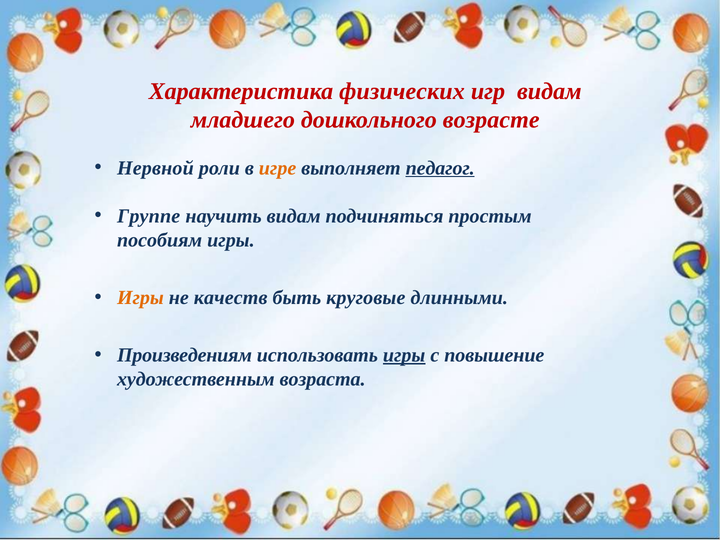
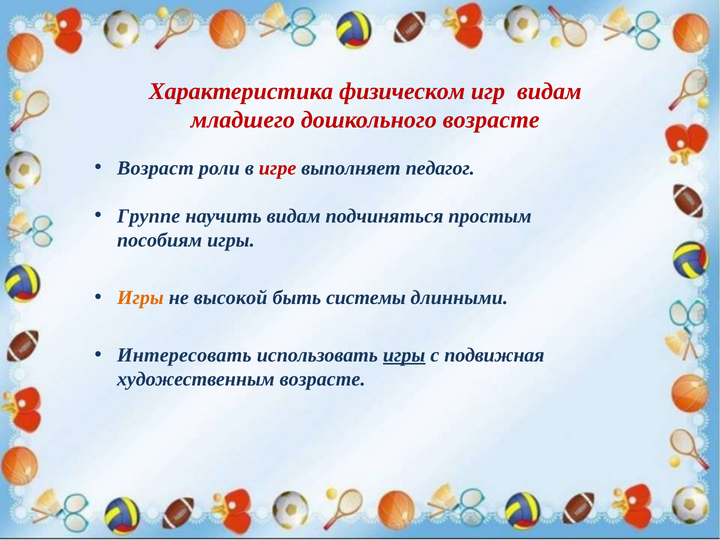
физических: физических -> физическом
Нервной: Нервной -> Возраст
игре colour: orange -> red
педагог underline: present -> none
качеств: качеств -> высокой
круговые: круговые -> системы
Произведениям: Произведениям -> Интересовать
повышение: повышение -> подвижная
художественным возраста: возраста -> возрасте
